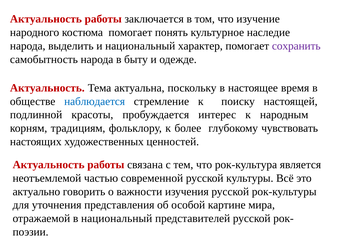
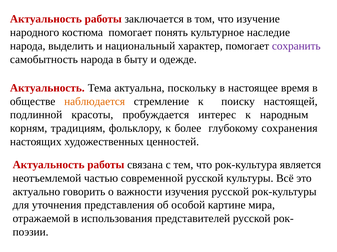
наблюдается colour: blue -> orange
чувствовать: чувствовать -> сохранения
в национальный: национальный -> использования
